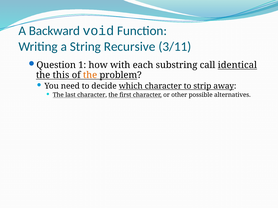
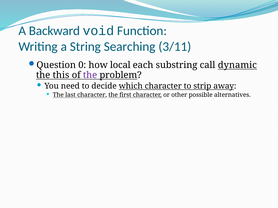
Recursive: Recursive -> Searching
1: 1 -> 0
with: with -> local
identical: identical -> dynamic
the at (90, 75) colour: orange -> purple
